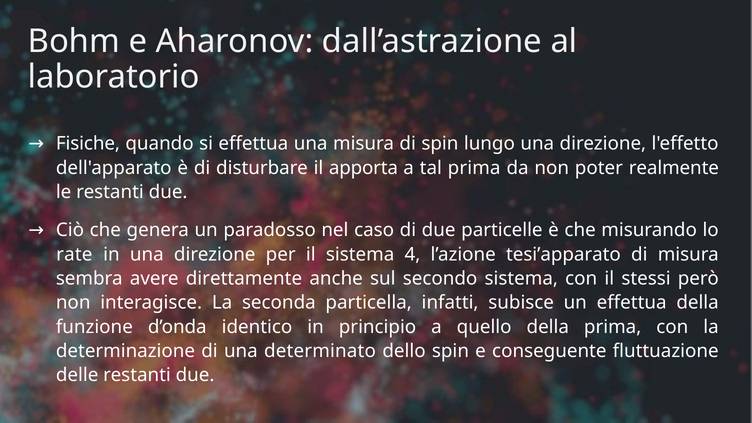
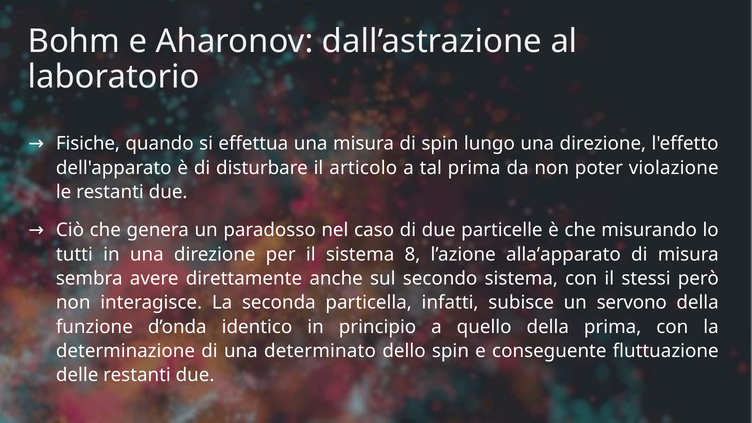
apporta: apporta -> articolo
realmente: realmente -> violazione
rate: rate -> tutti
4: 4 -> 8
tesi’apparato: tesi’apparato -> alla’apparato
un effettua: effettua -> servono
